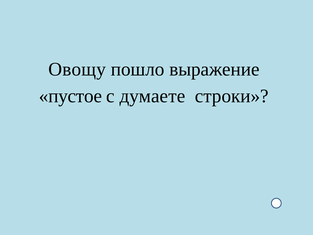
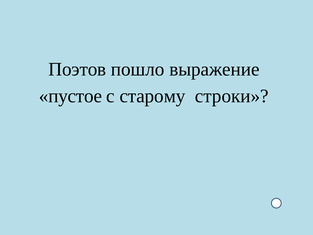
Овощу: Овощу -> Поэтов
думаете: думаете -> старому
